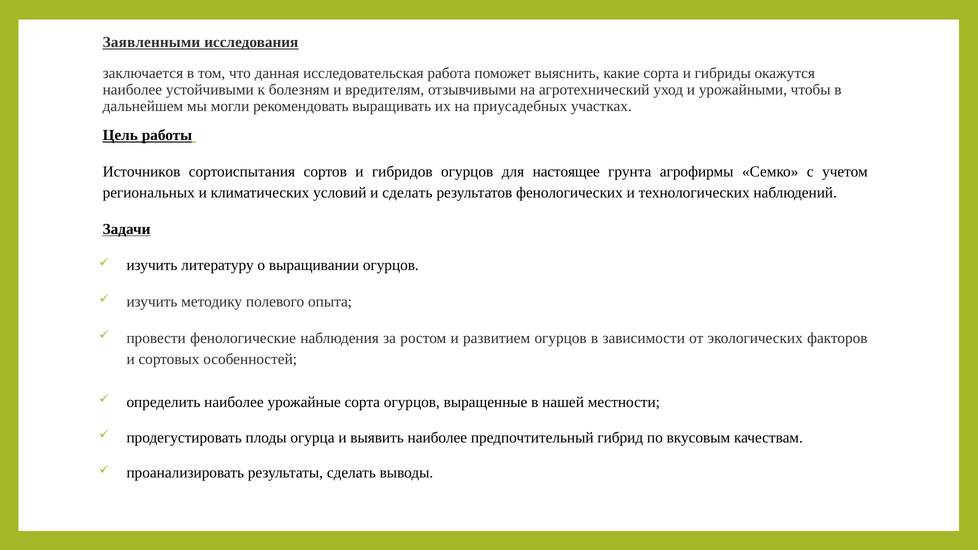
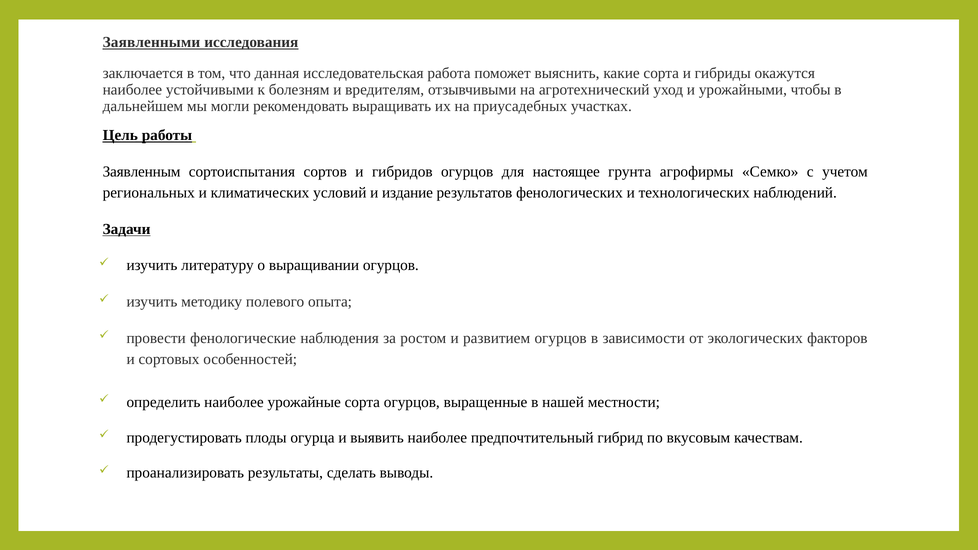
Источников: Источников -> Заявленным
и сделать: сделать -> издание
